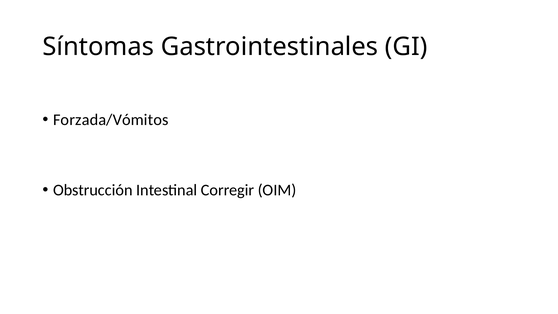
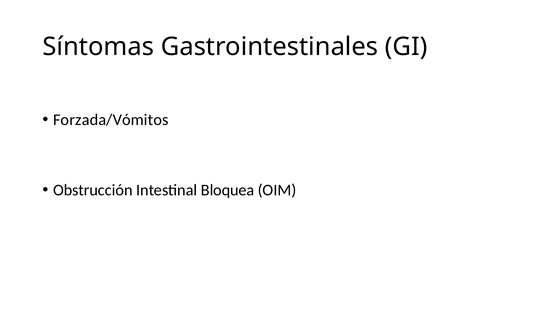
Corregir: Corregir -> Bloquea
